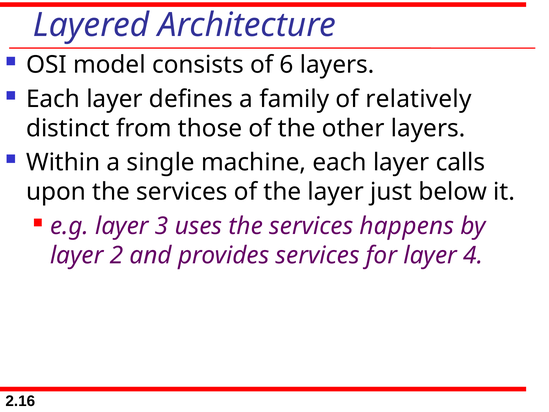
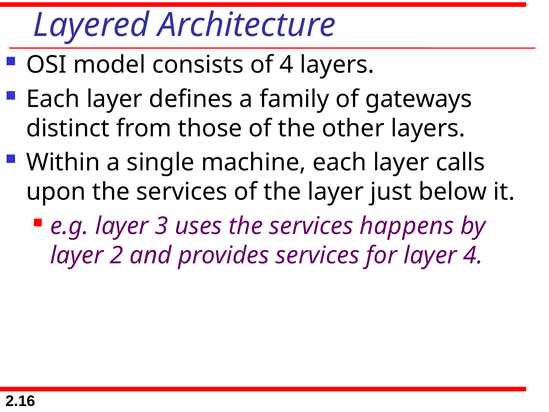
of 6: 6 -> 4
relatively: relatively -> gateways
